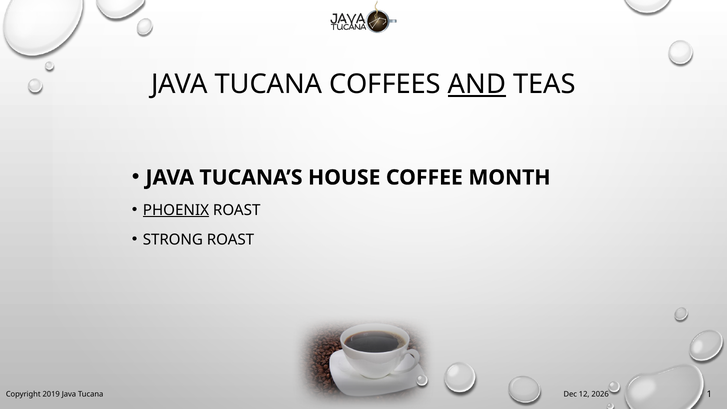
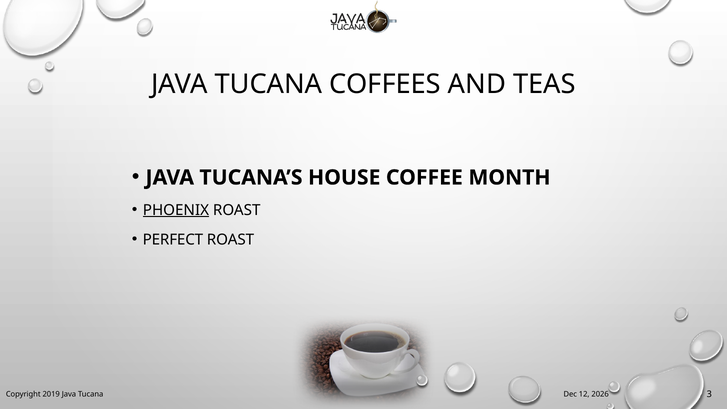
AND underline: present -> none
STRONG: STRONG -> PERFECT
1: 1 -> 3
